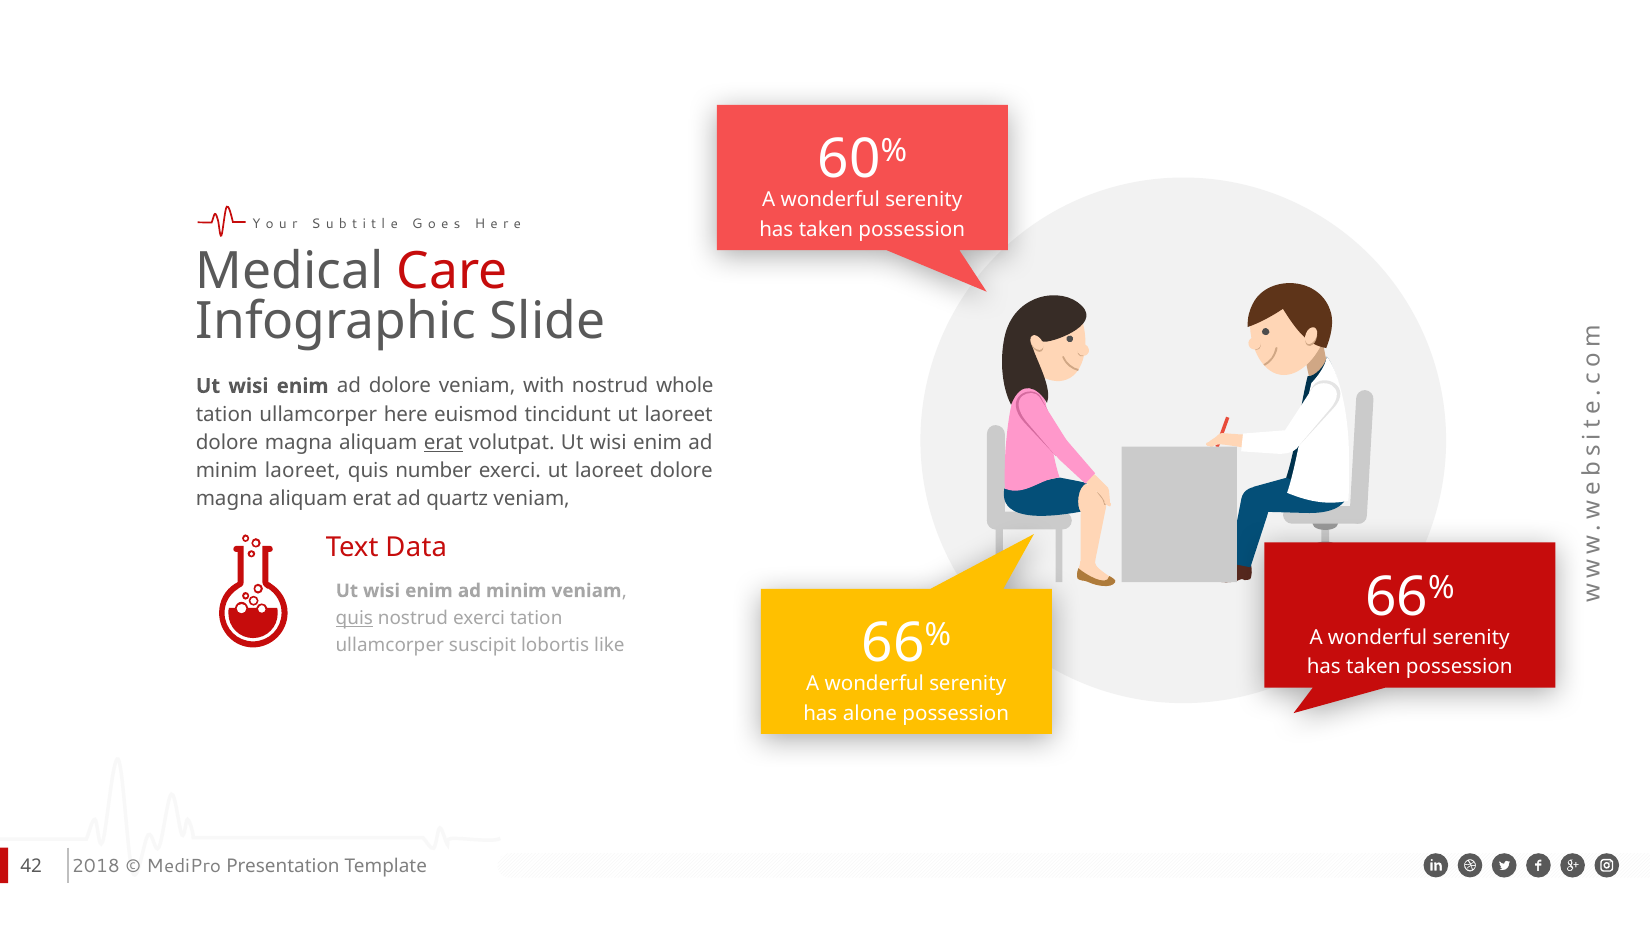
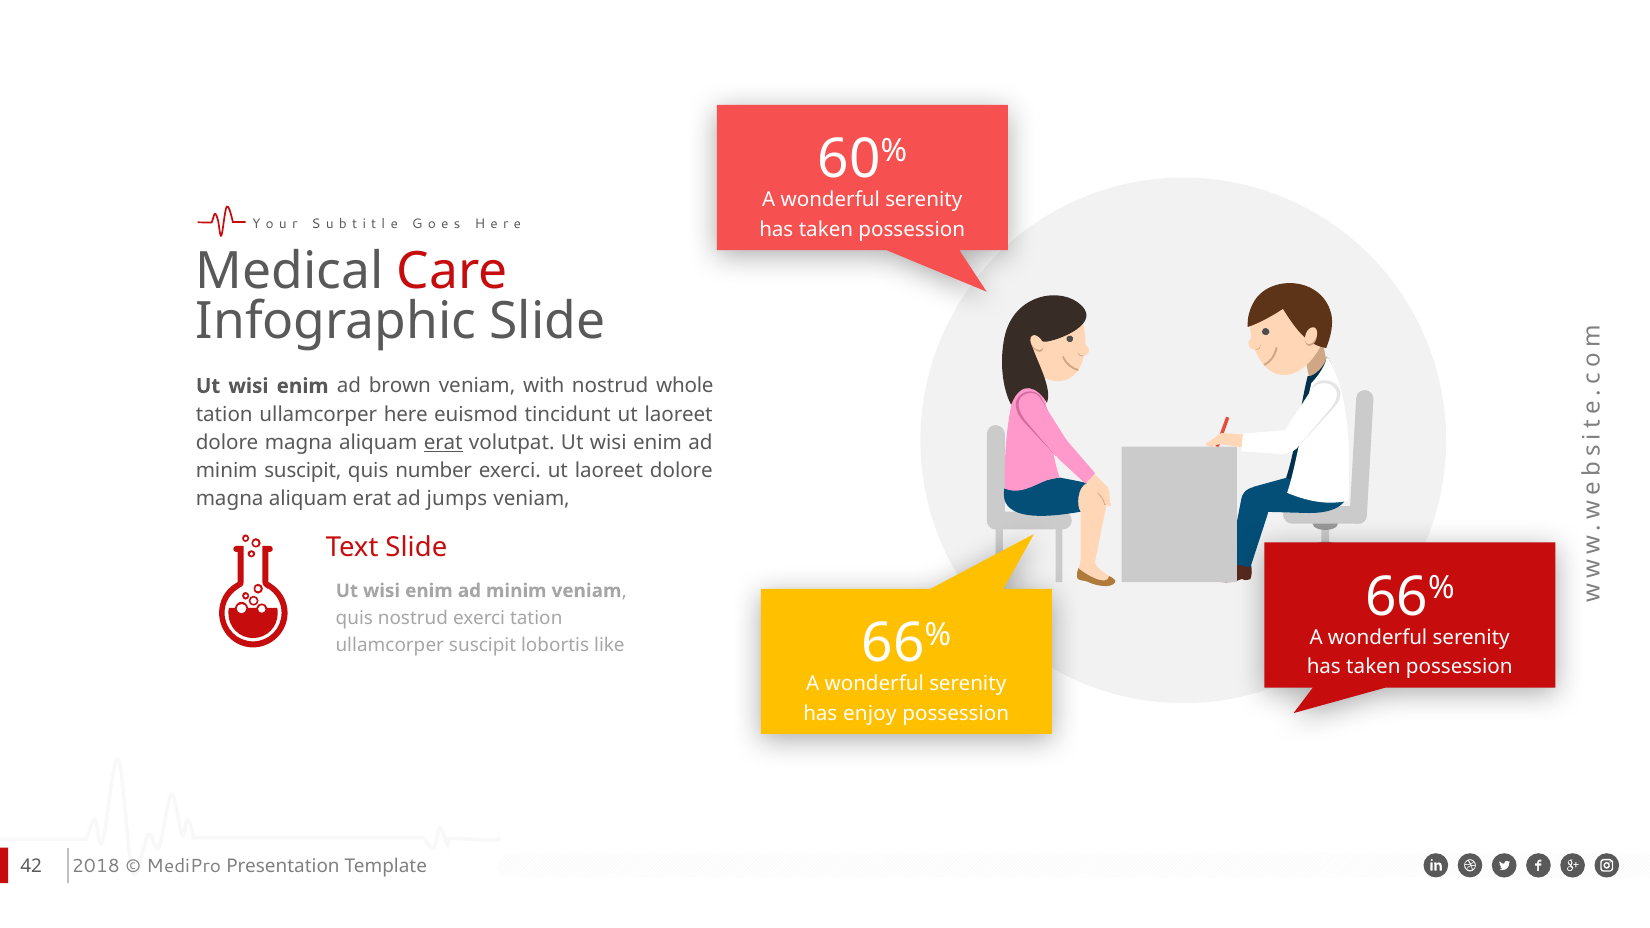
ad dolore: dolore -> brown
minim laoreet: laoreet -> suscipit
quartz: quartz -> jumps
Text Data: Data -> Slide
quis at (354, 618) underline: present -> none
alone: alone -> enjoy
